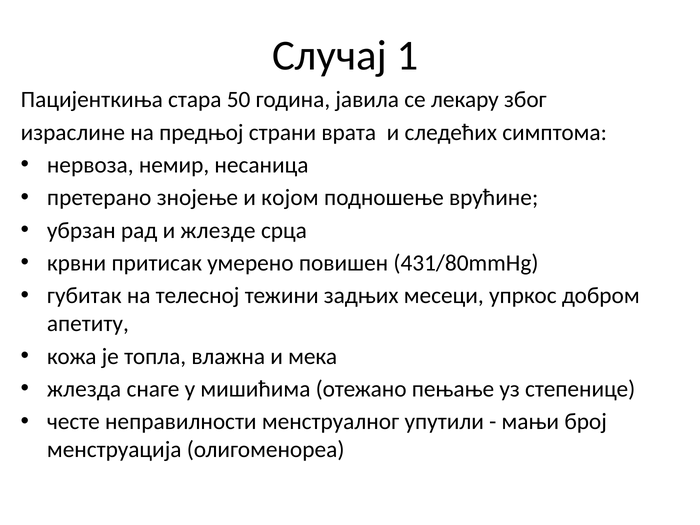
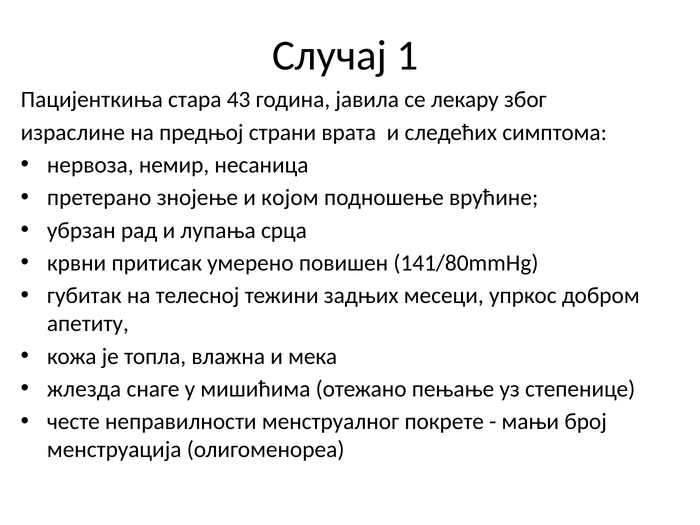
50: 50 -> 43
жлезде: жлезде -> лупања
431/80mmHg: 431/80mmHg -> 141/80mmHg
упутили: упутили -> покрете
